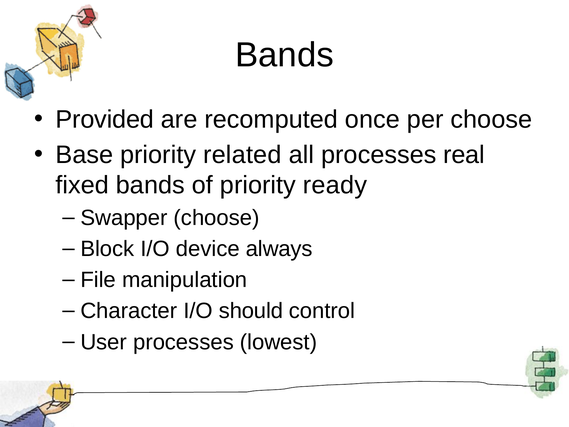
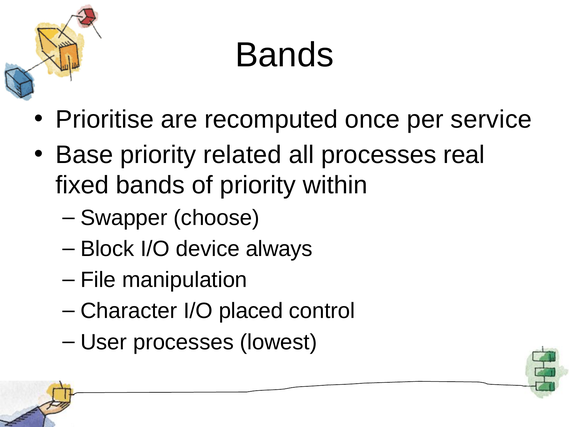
Provided: Provided -> Prioritise
per choose: choose -> service
ready: ready -> within
should: should -> placed
